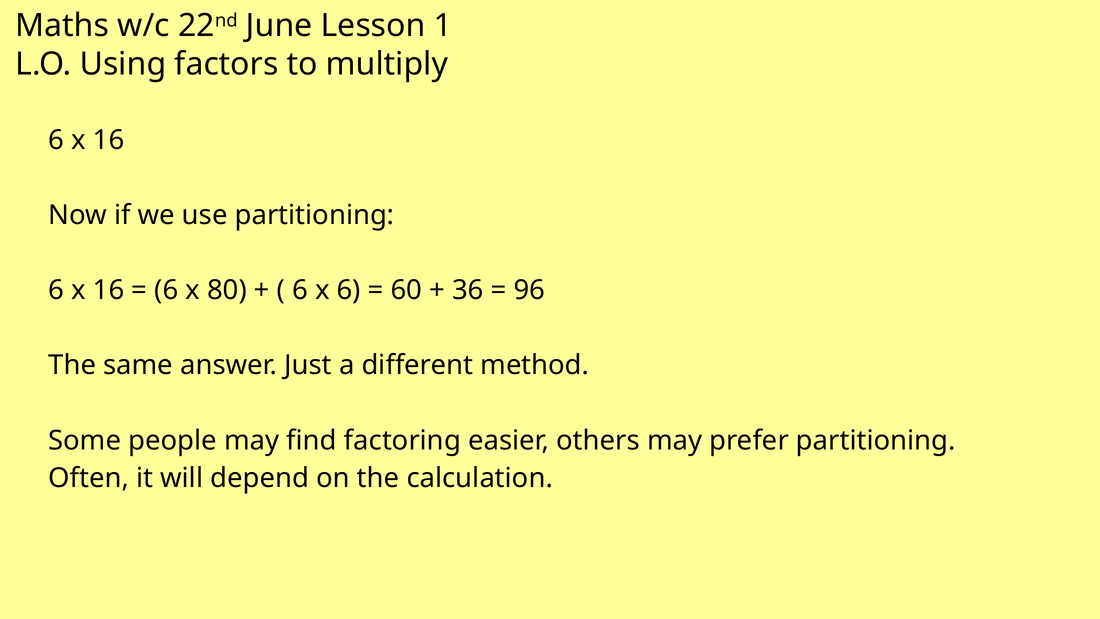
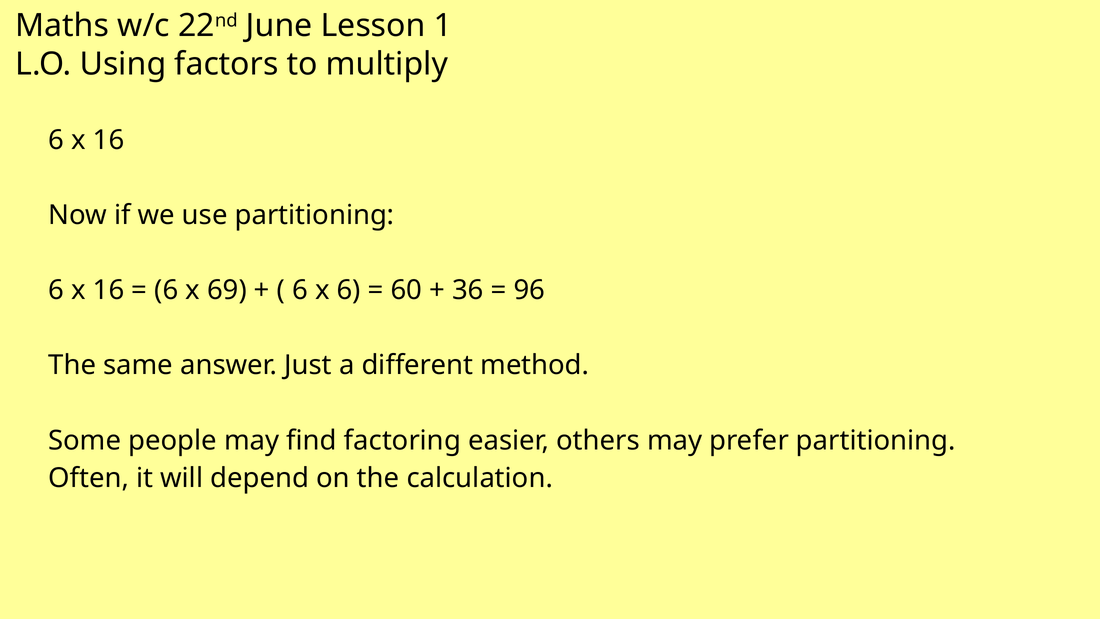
80: 80 -> 69
